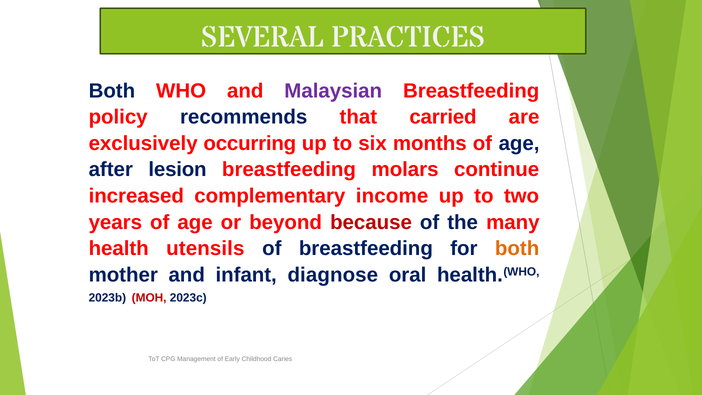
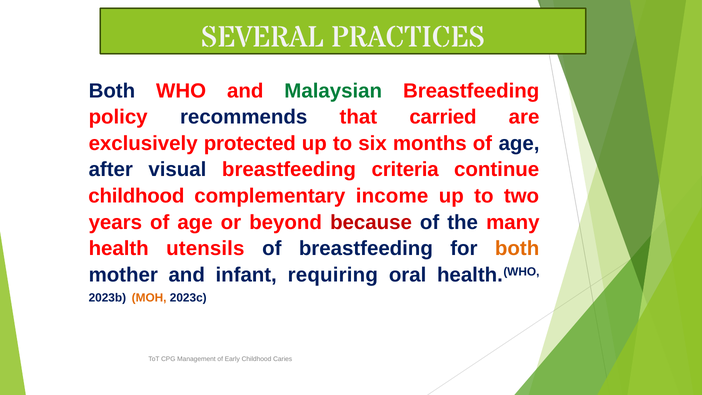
Malaysian colour: purple -> green
occurring: occurring -> protected
lesion: lesion -> visual
molars: molars -> criteria
increased at (136, 196): increased -> childhood
diagnose: diagnose -> requiring
MOH colour: red -> orange
